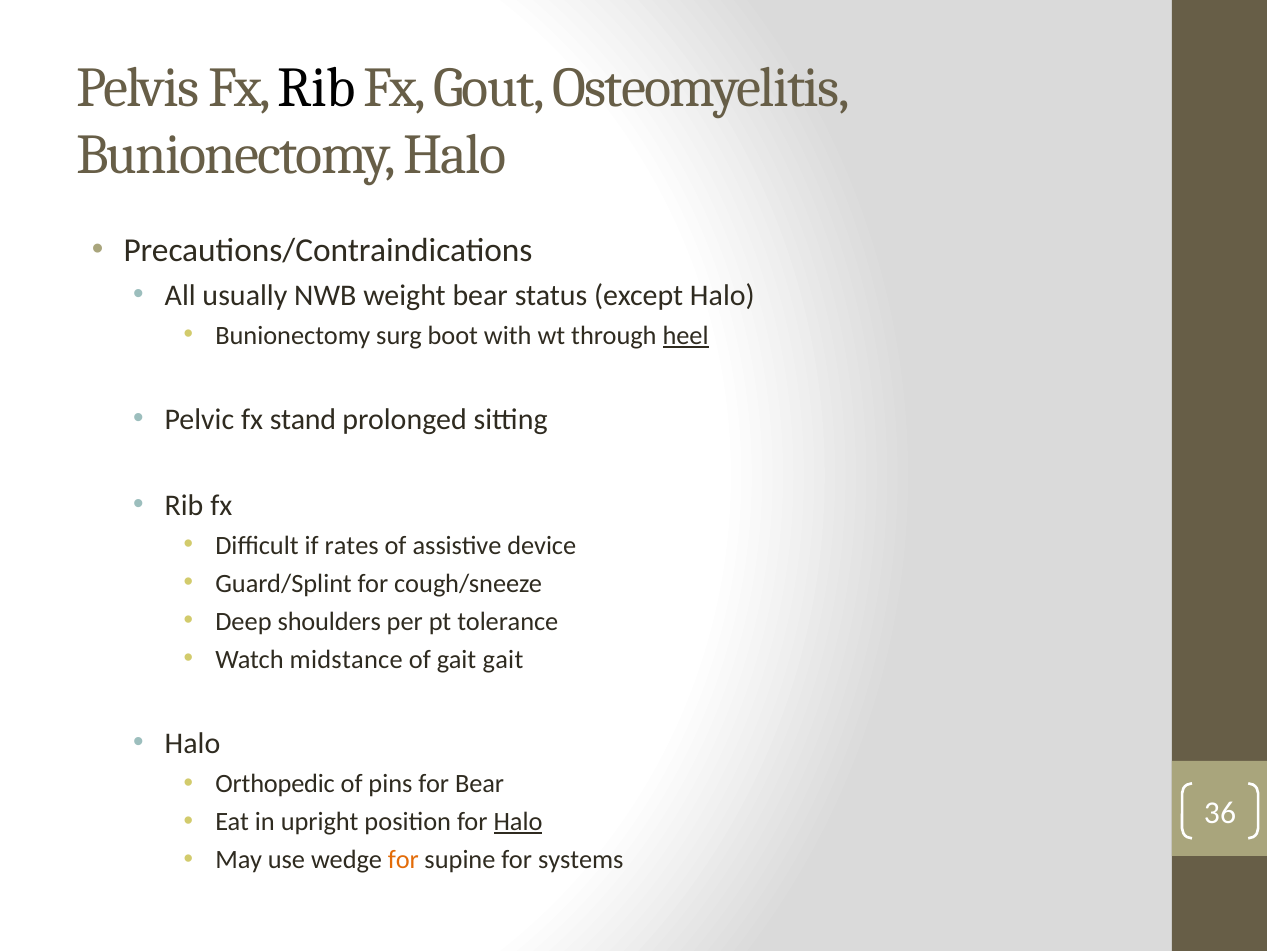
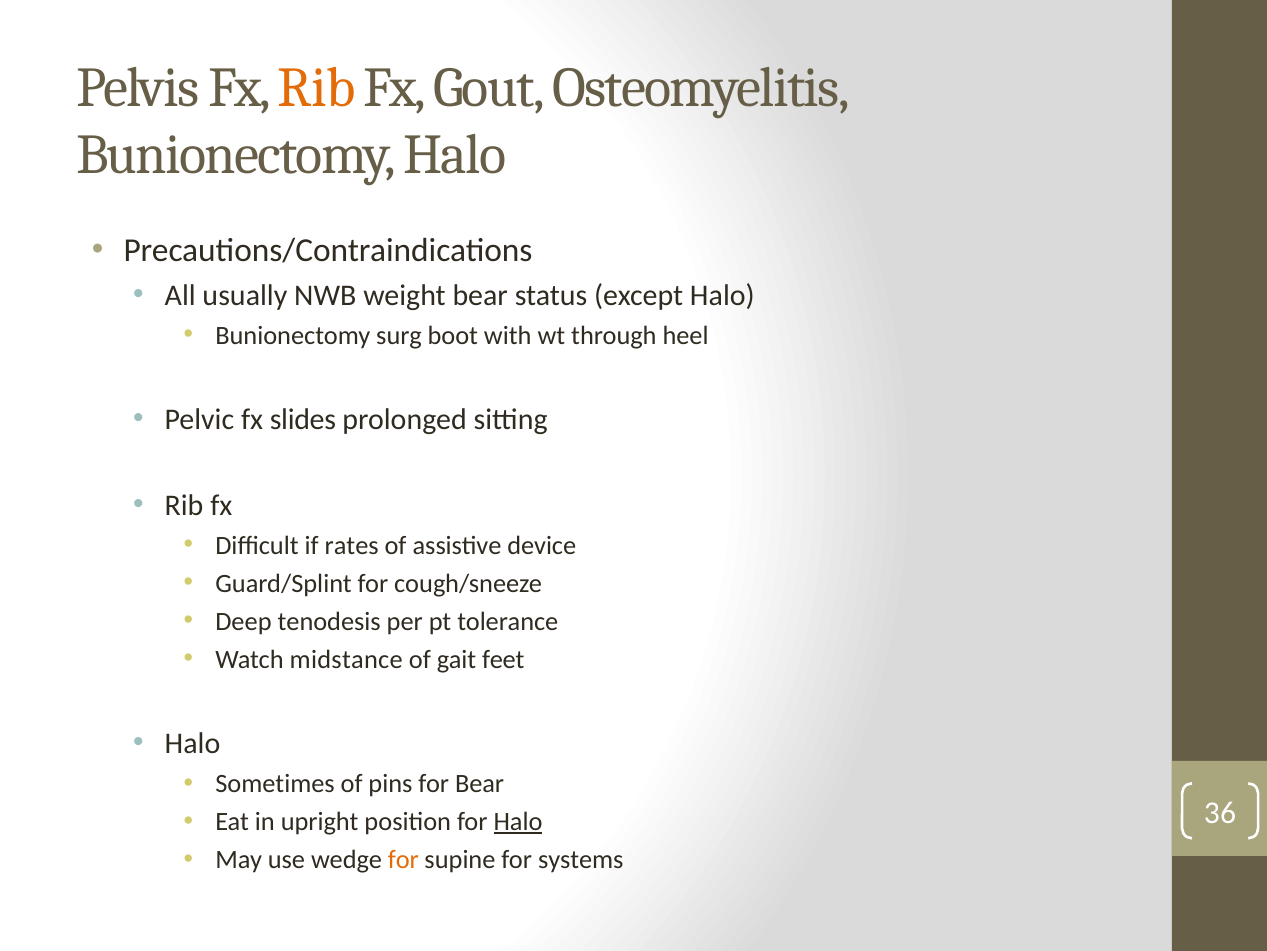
Rib at (317, 87) colour: black -> orange
heel underline: present -> none
stand: stand -> slides
shoulders: shoulders -> tenodesis
gait gait: gait -> feet
Orthopedic: Orthopedic -> Sometimes
